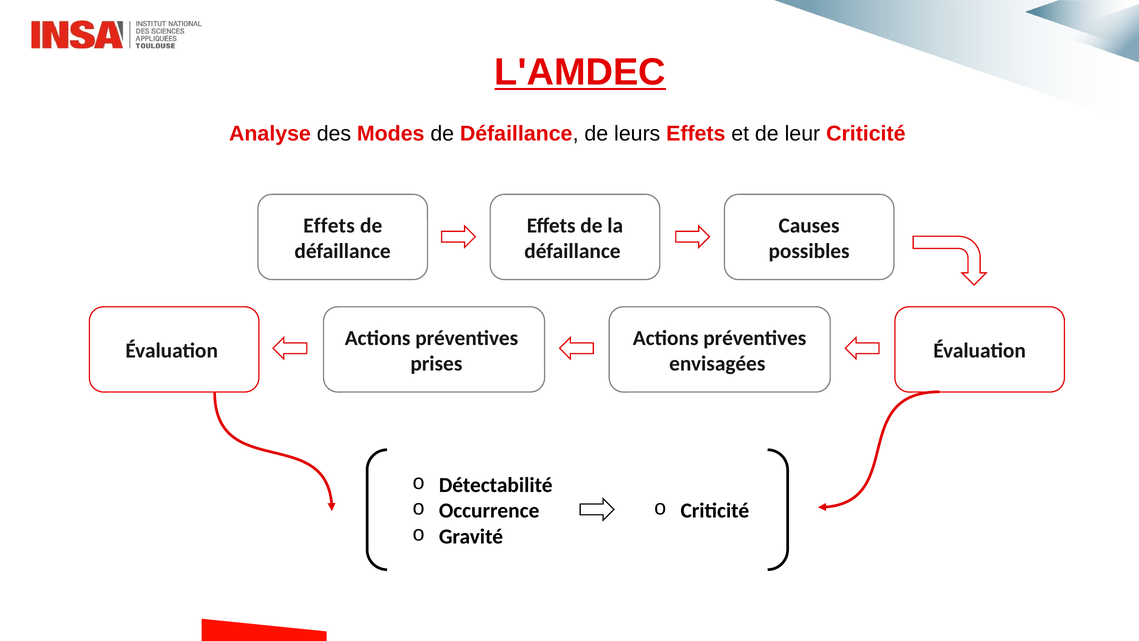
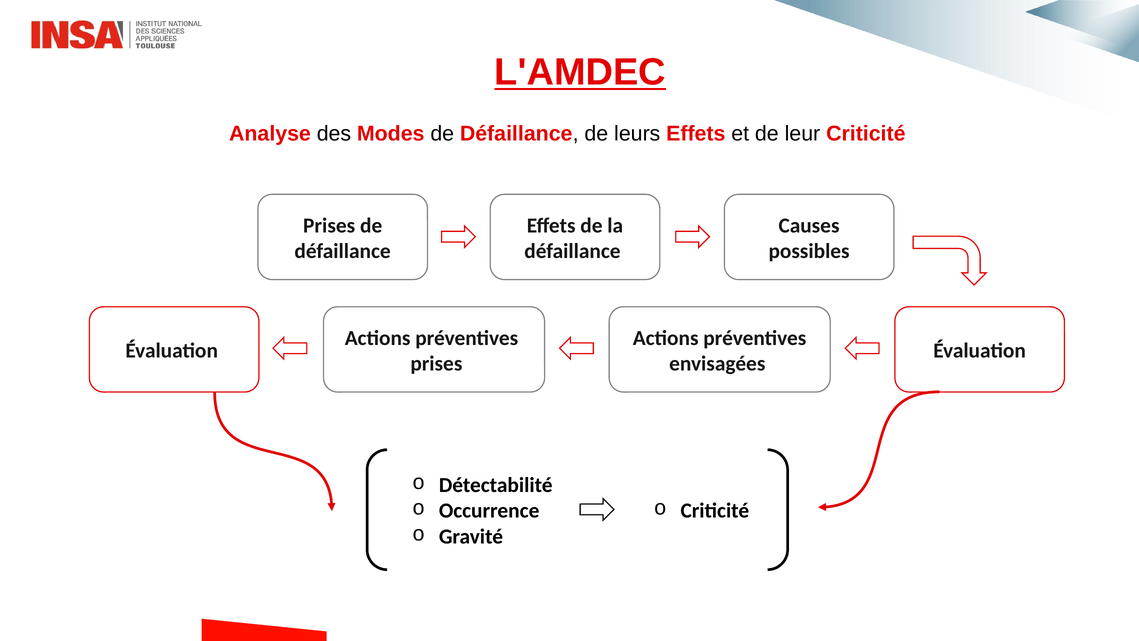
Effets at (329, 225): Effets -> Prises
